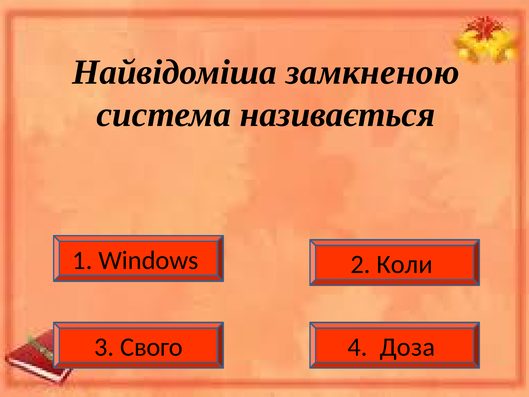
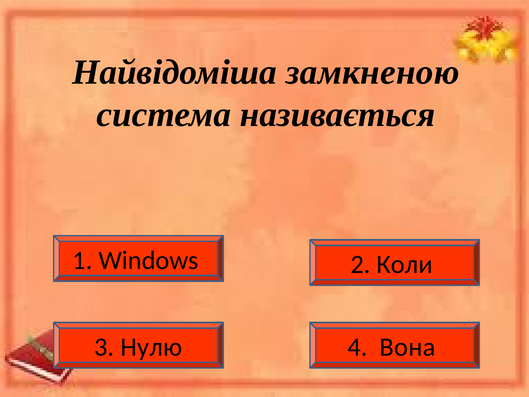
Свого: Свого -> Нулю
Доза: Доза -> Вона
